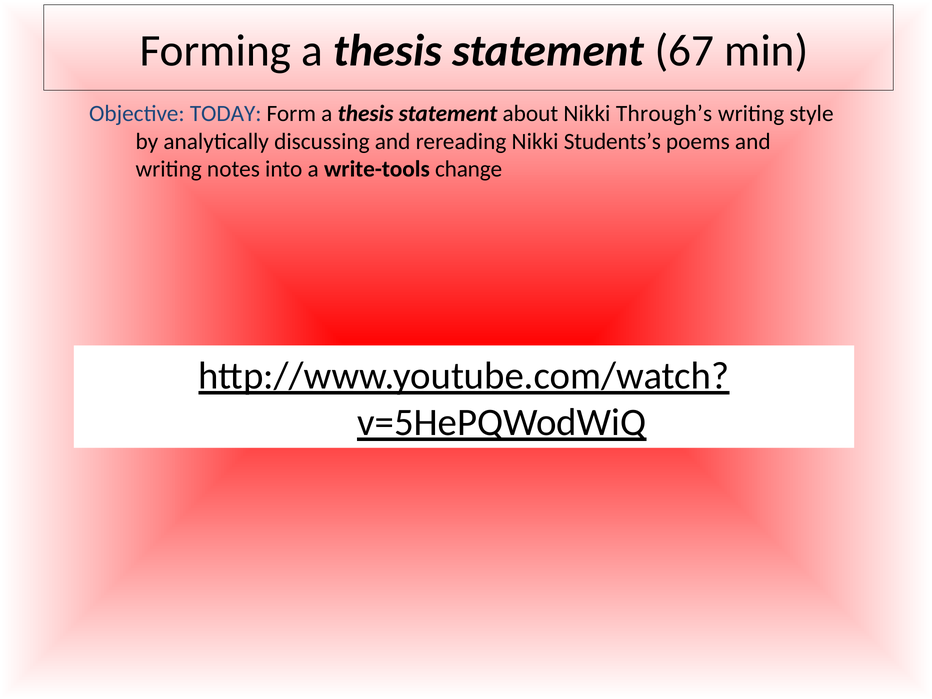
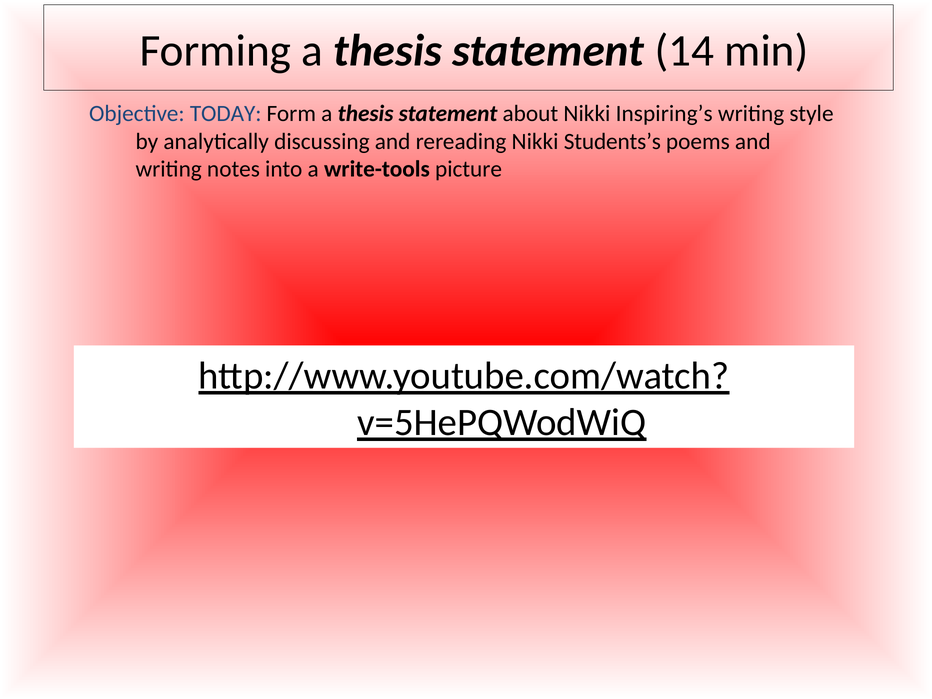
67: 67 -> 14
Through’s: Through’s -> Inspiring’s
change: change -> picture
